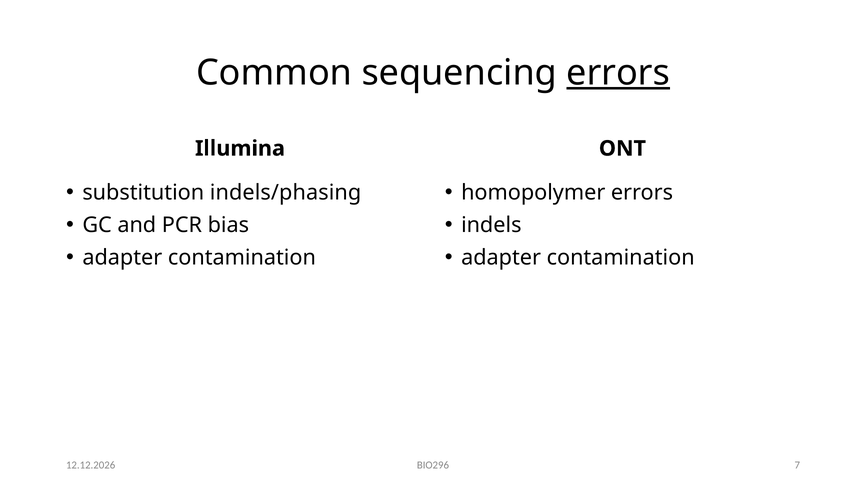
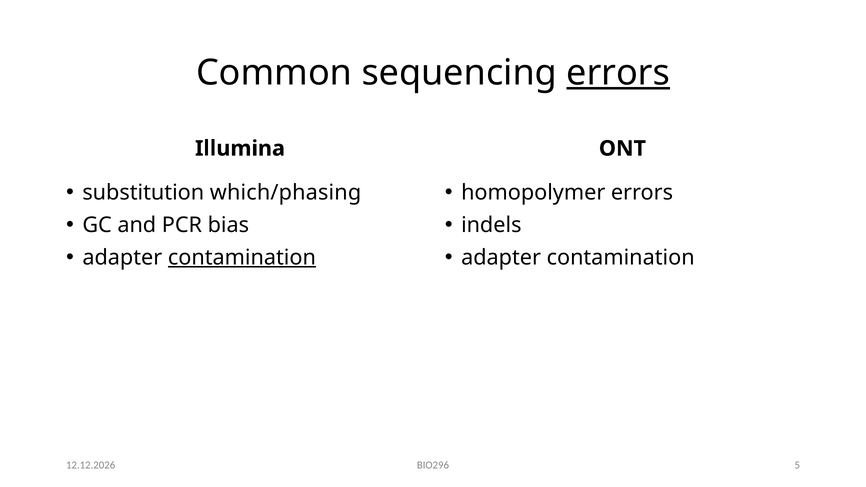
indels/phasing: indels/phasing -> which/phasing
contamination at (242, 258) underline: none -> present
7: 7 -> 5
